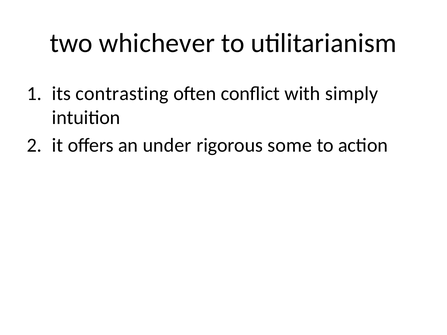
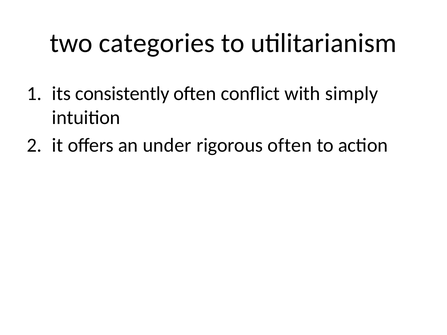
whichever: whichever -> categories
contrasting: contrasting -> consistently
rigorous some: some -> often
